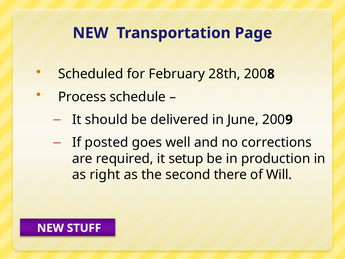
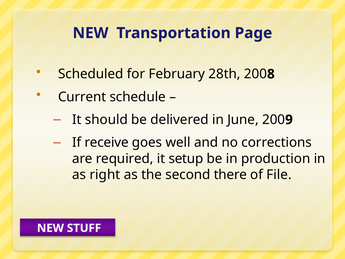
Process: Process -> Current
posted: posted -> receive
Will: Will -> File
